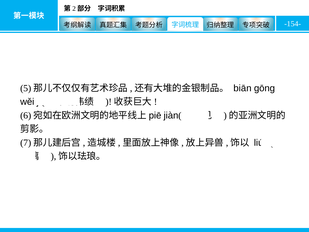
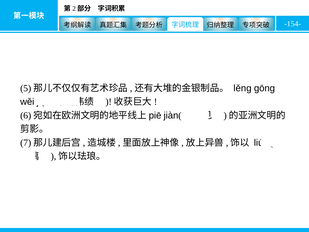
biān: biān -> lěng
